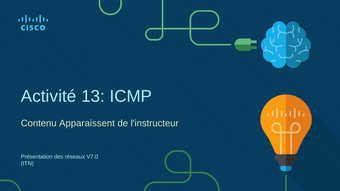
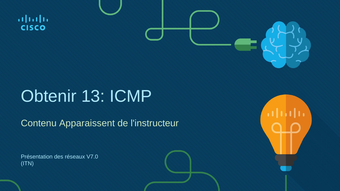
Activité: Activité -> Obtenir
